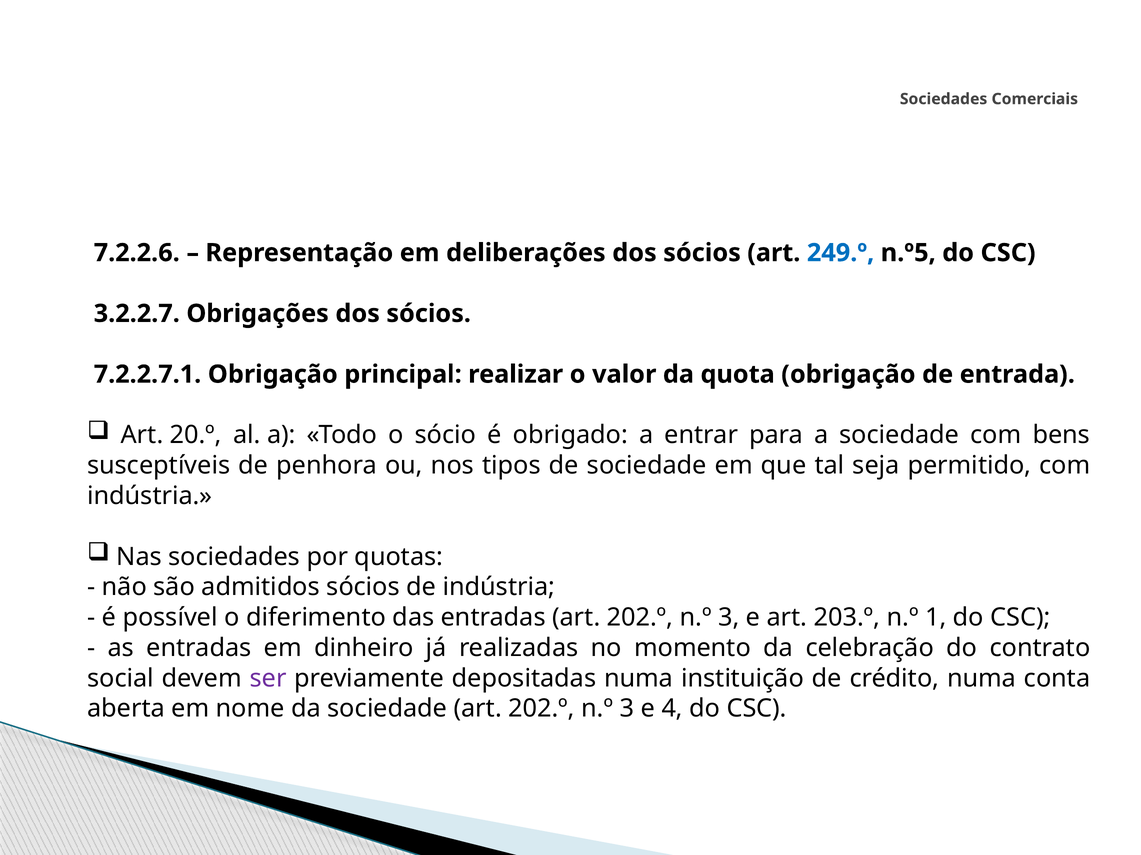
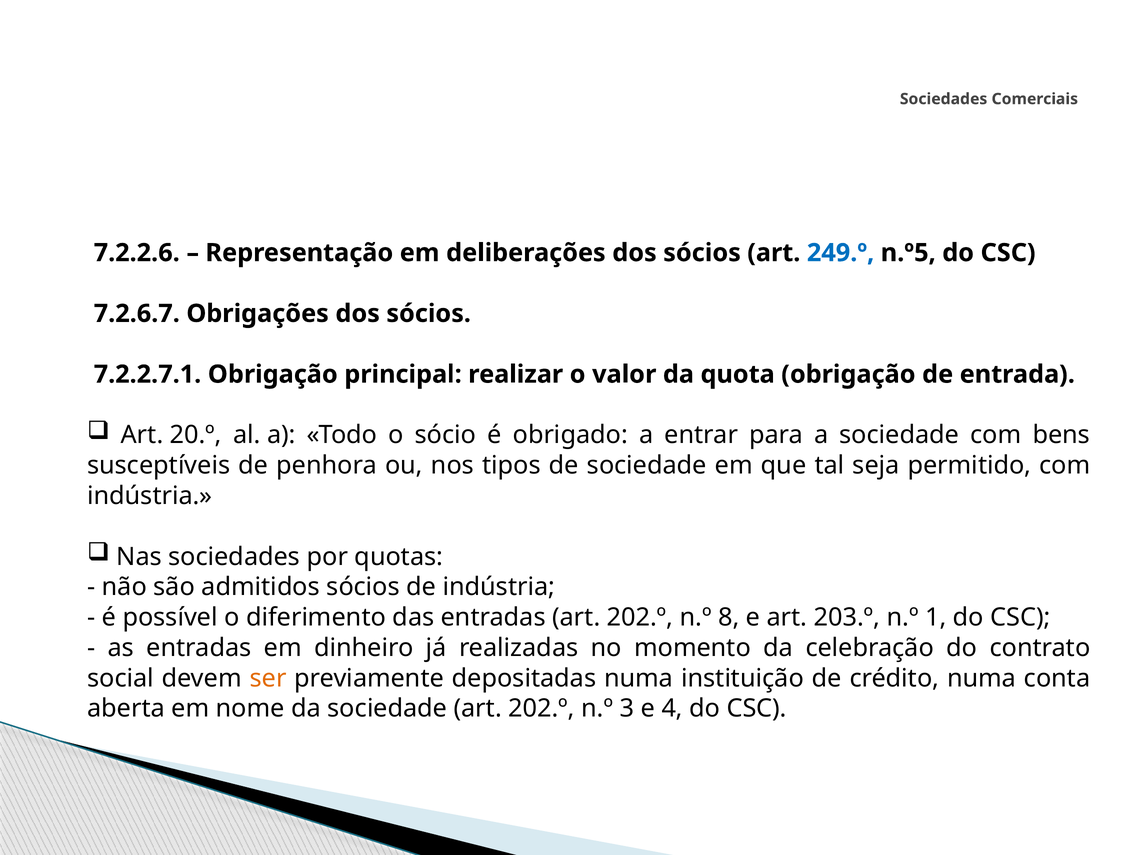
3.2.2.7: 3.2.2.7 -> 7.2.6.7
3 at (729, 618): 3 -> 8
ser colour: purple -> orange
